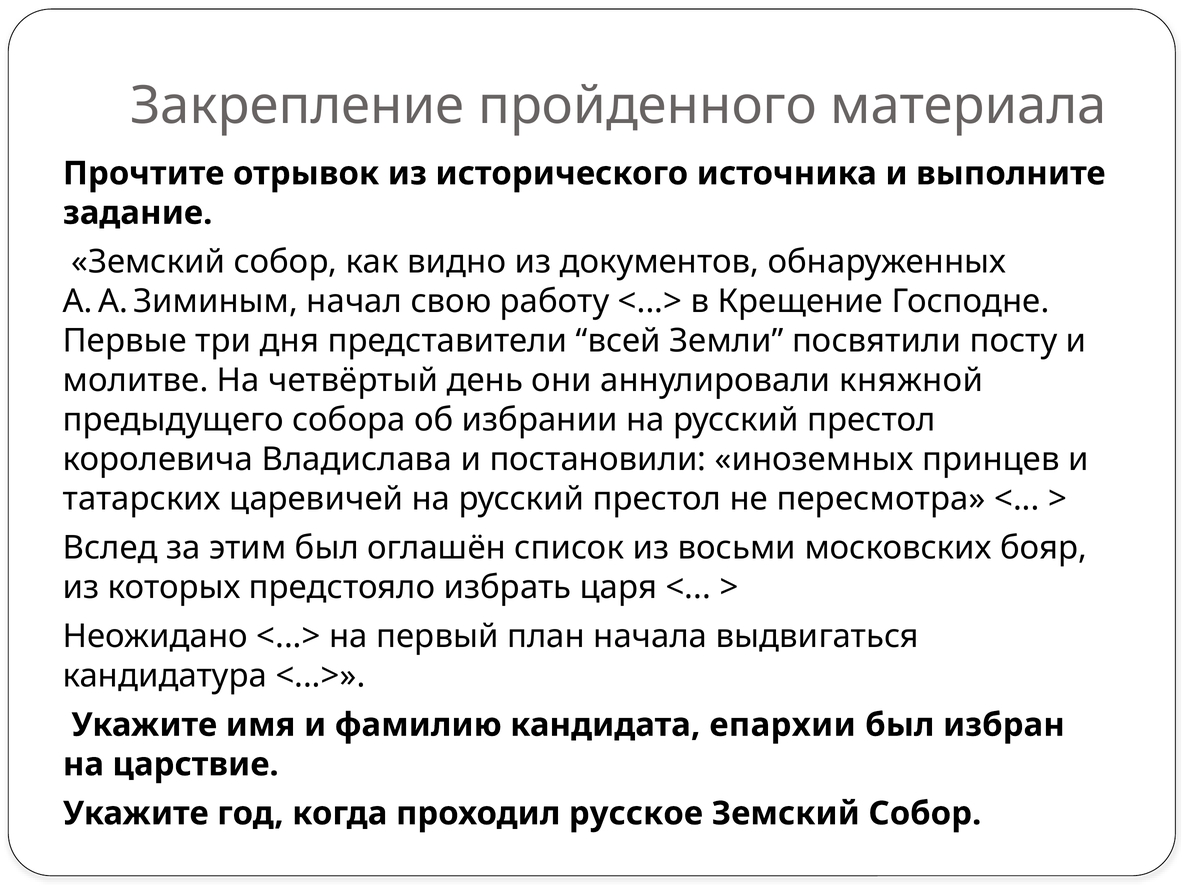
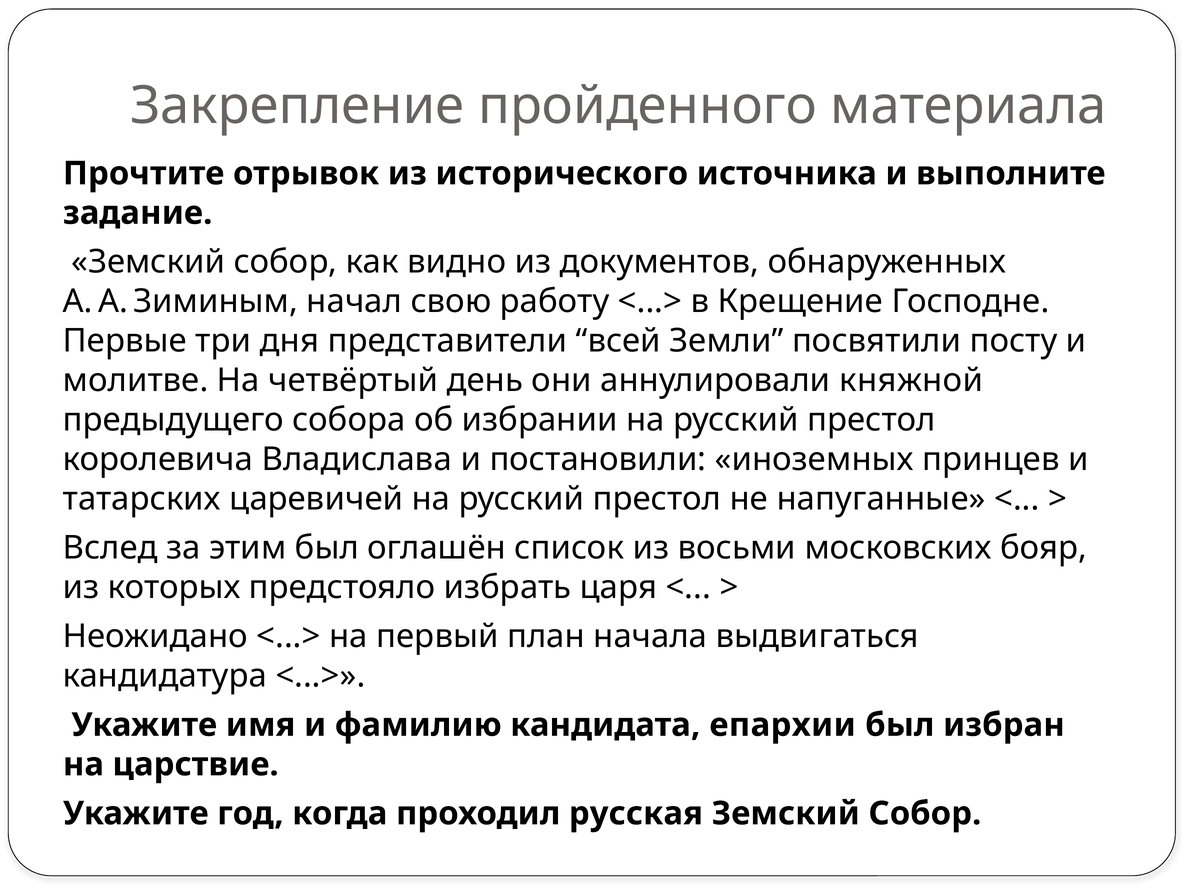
пересмотра: пересмотра -> напуганные
русское: русское -> русская
